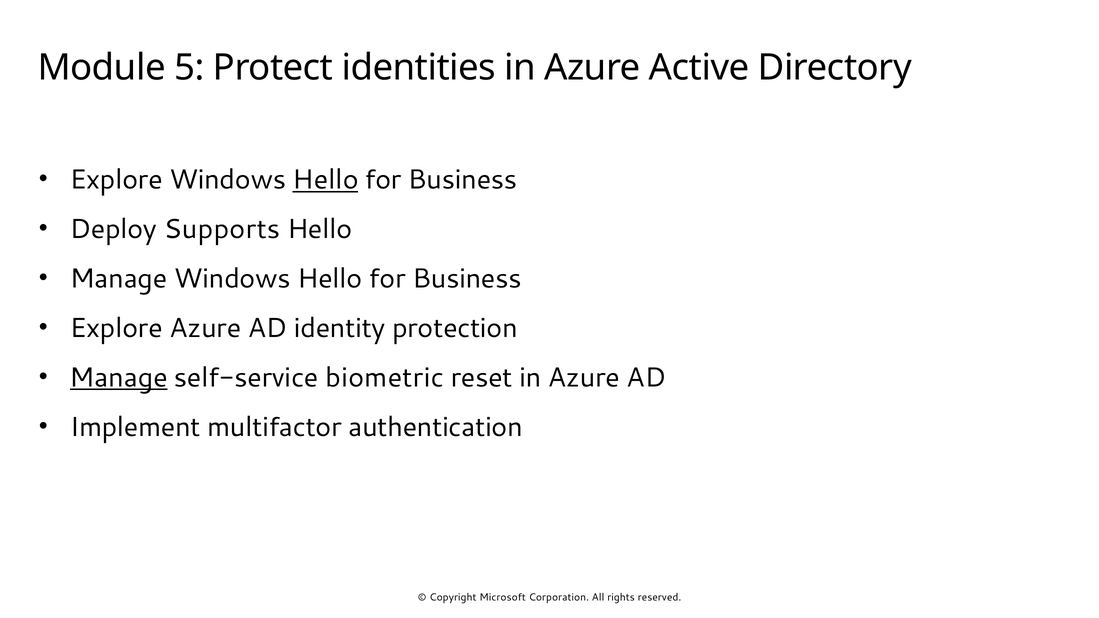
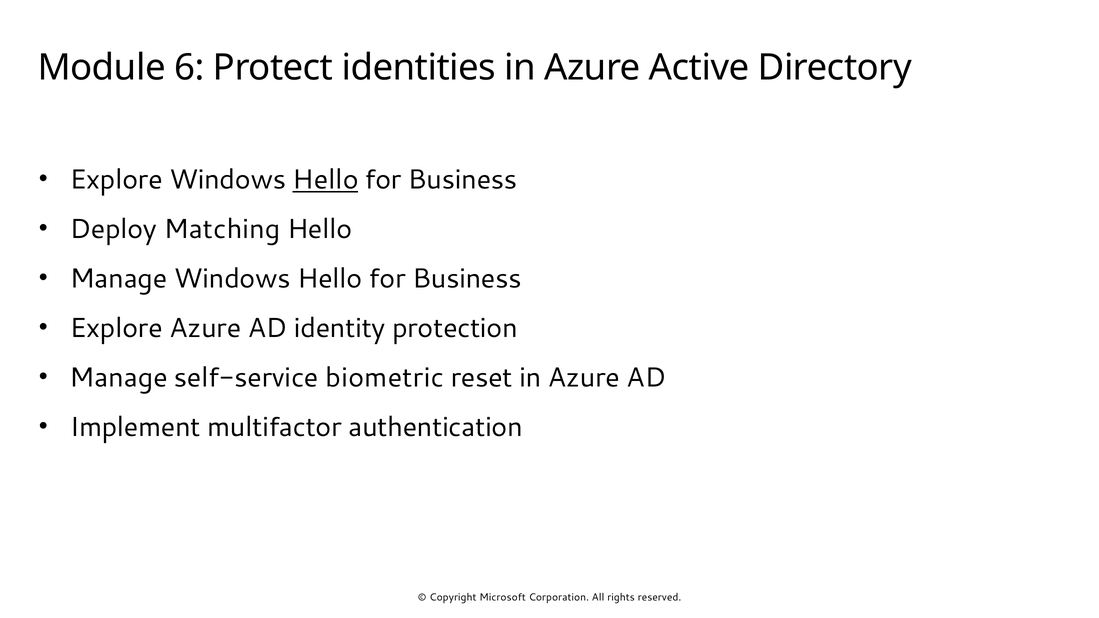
5: 5 -> 6
Supports: Supports -> Matching
Manage at (119, 378) underline: present -> none
